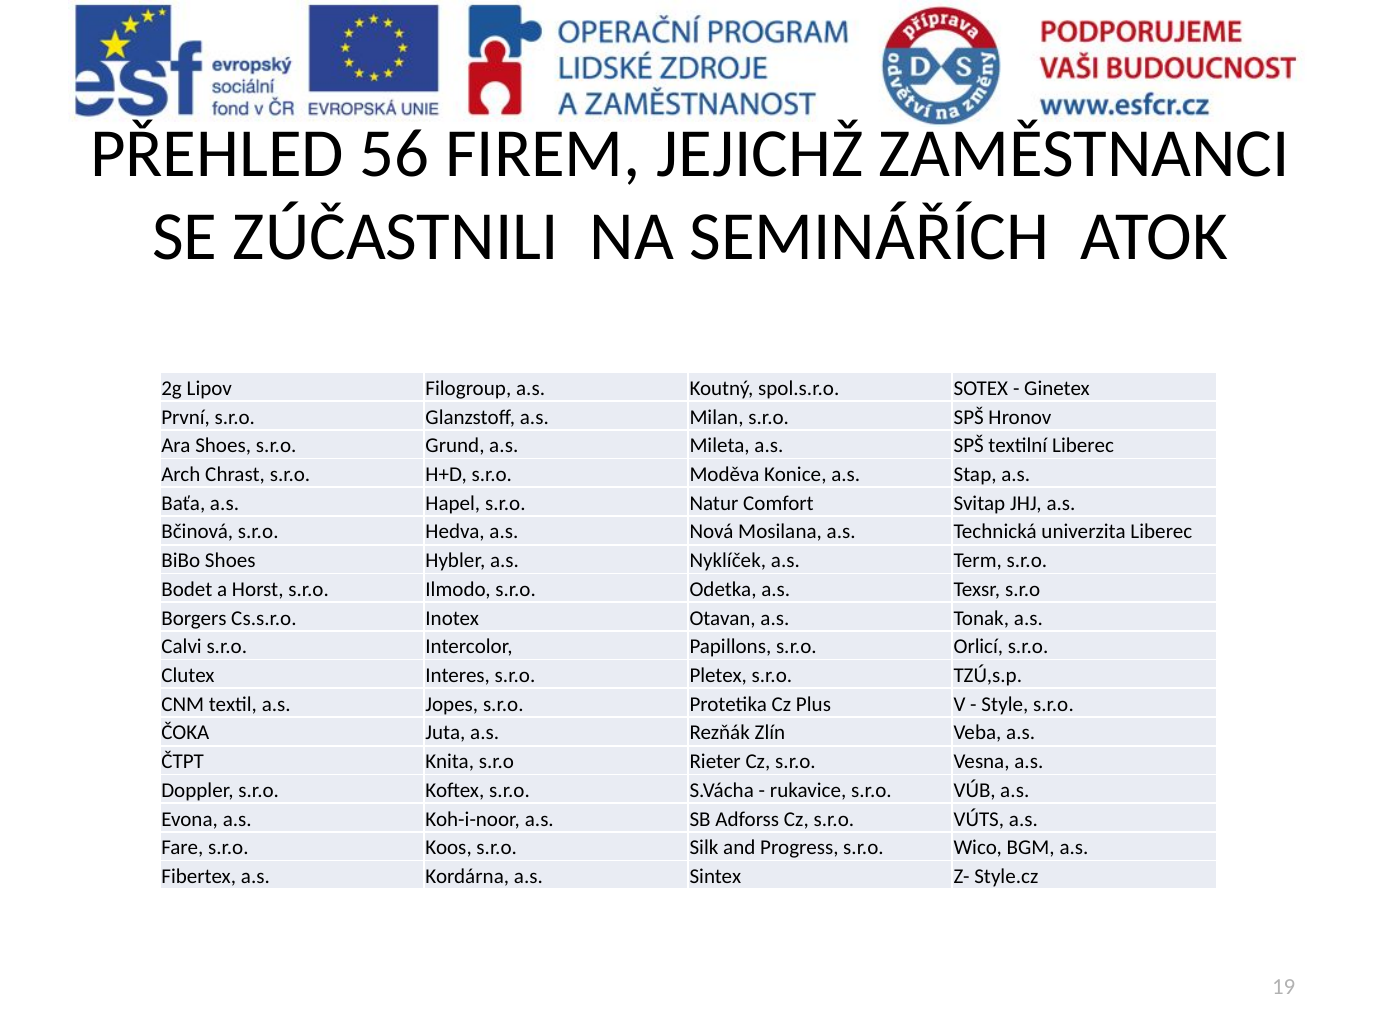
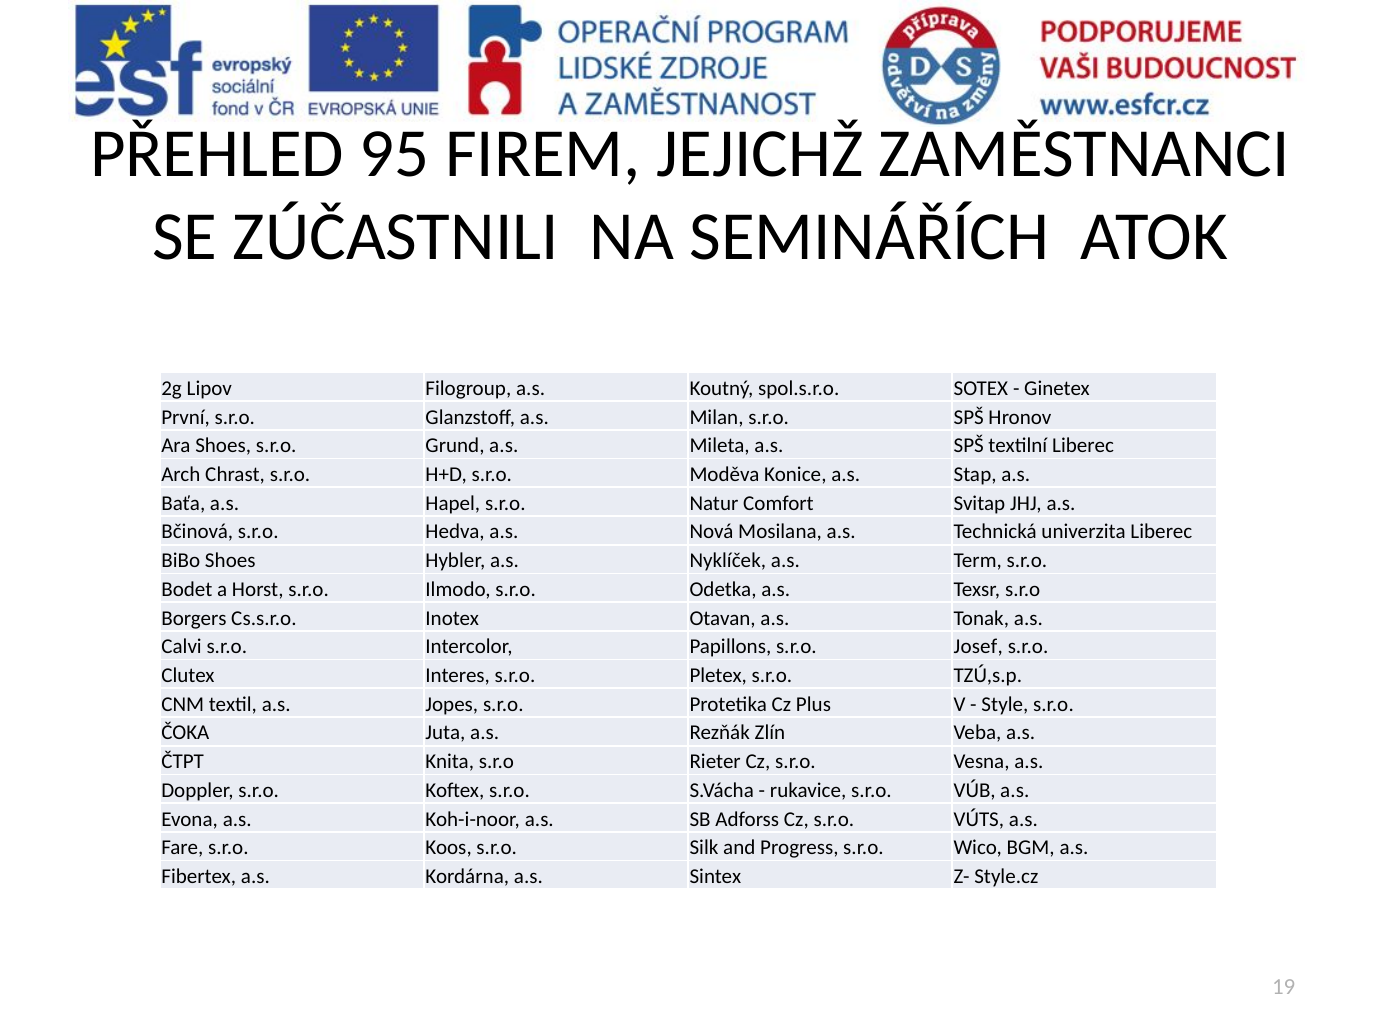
56: 56 -> 95
Orlicí: Orlicí -> Josef
